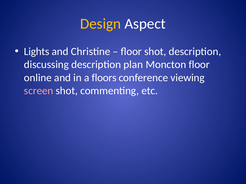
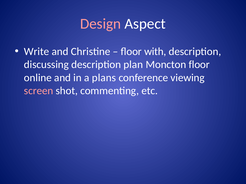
Design colour: yellow -> pink
Lights: Lights -> Write
floor shot: shot -> with
floors: floors -> plans
